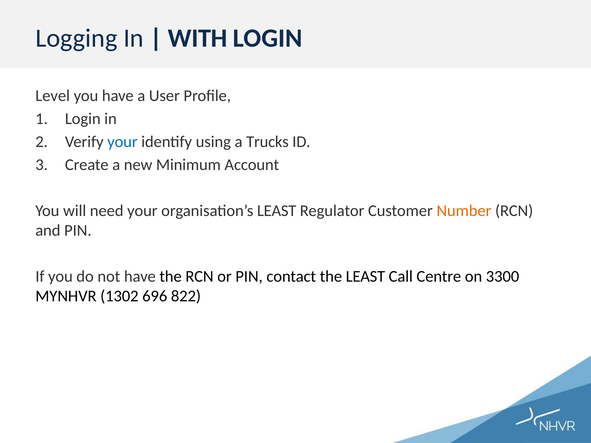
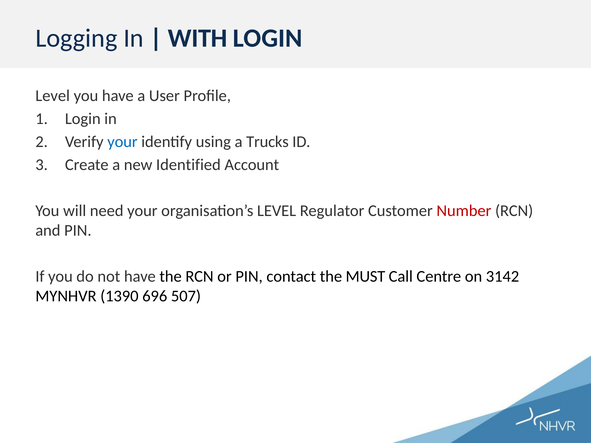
Minimum: Minimum -> Identified
organisation’s LEAST: LEAST -> LEVEL
Number colour: orange -> red
the LEAST: LEAST -> MUST
3300: 3300 -> 3142
1302: 1302 -> 1390
822: 822 -> 507
